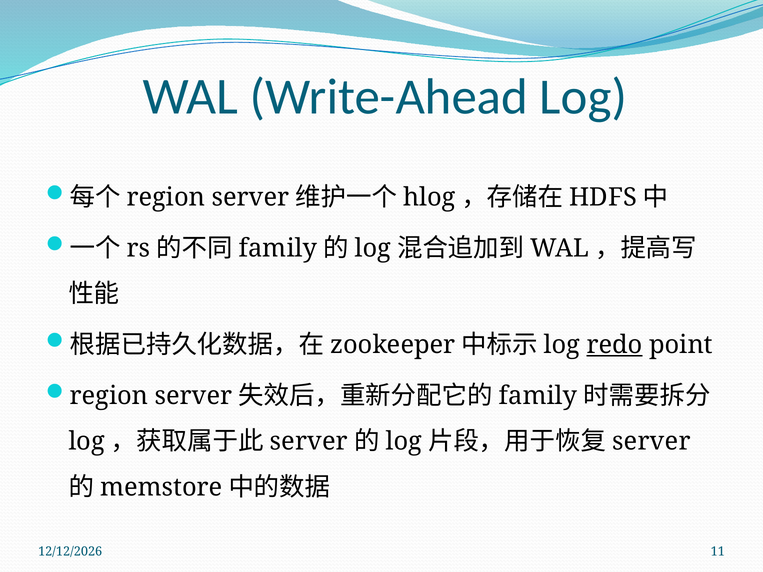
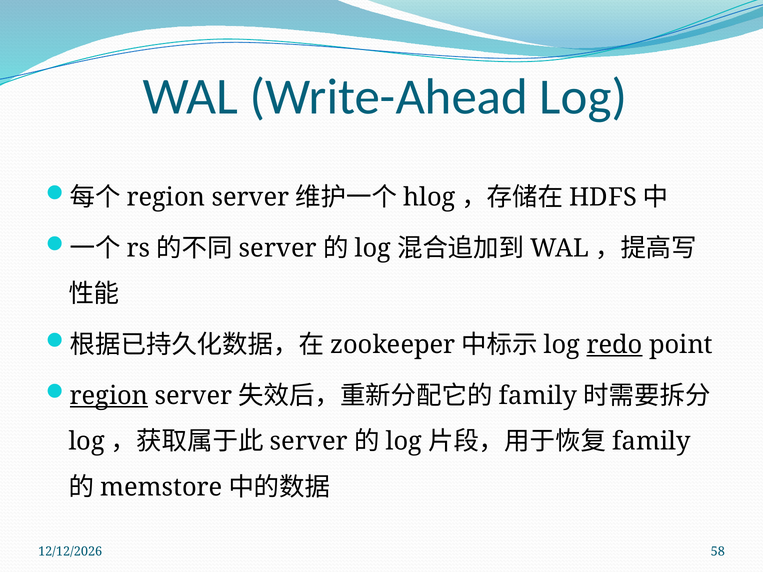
family at (278, 248): family -> server
region at (109, 396) underline: none -> present
server at (651, 442): server -> family
11: 11 -> 58
